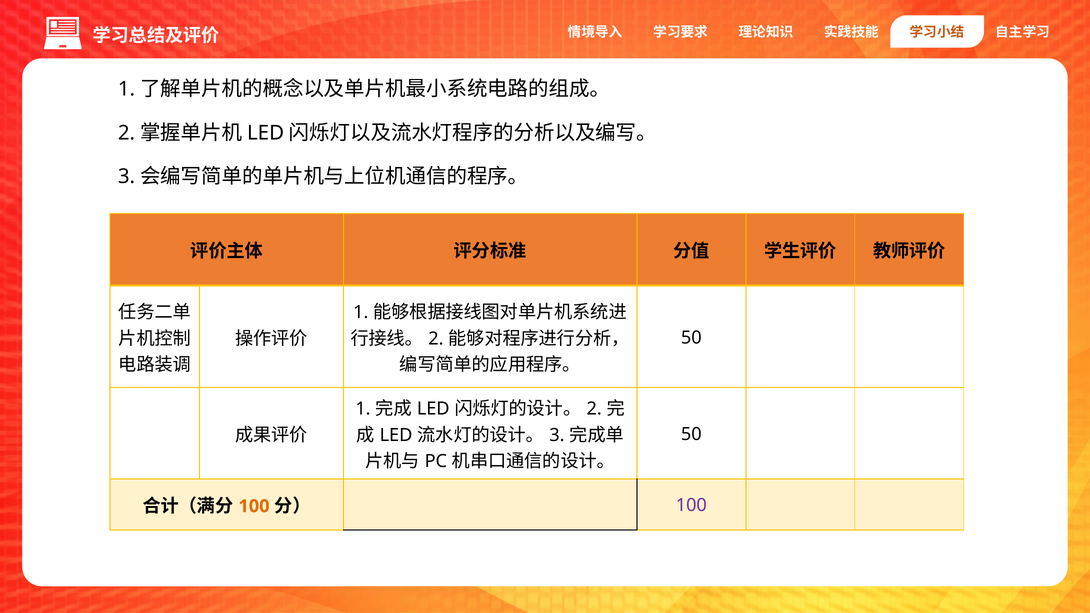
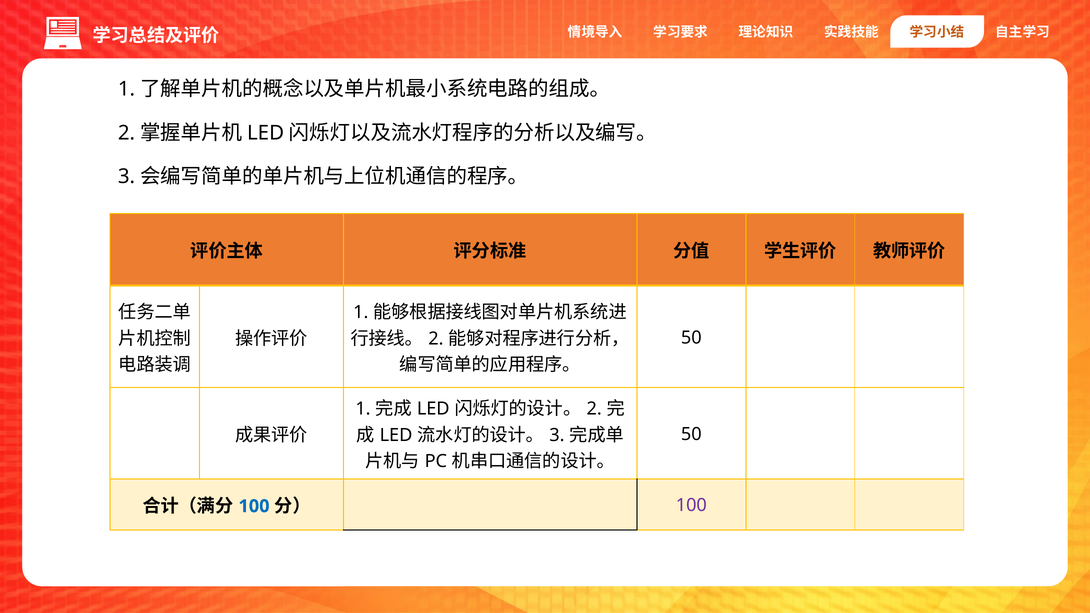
100 at (254, 506) colour: orange -> blue
